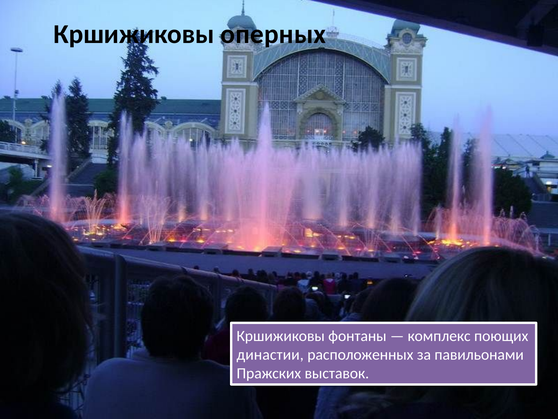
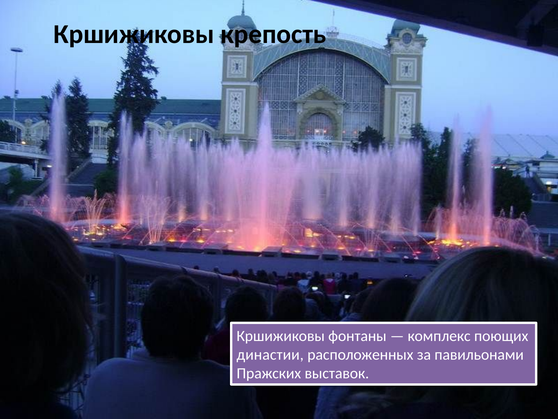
оперных: оперных -> крепость
